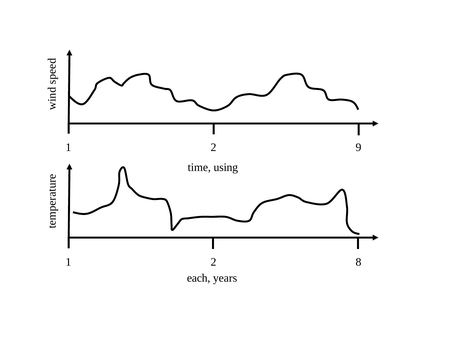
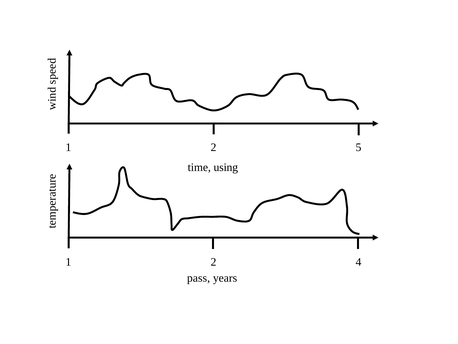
9: 9 -> 5
8: 8 -> 4
each: each -> pass
